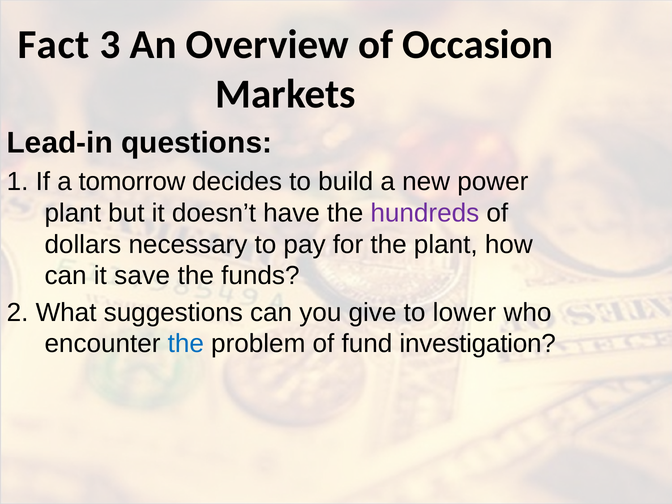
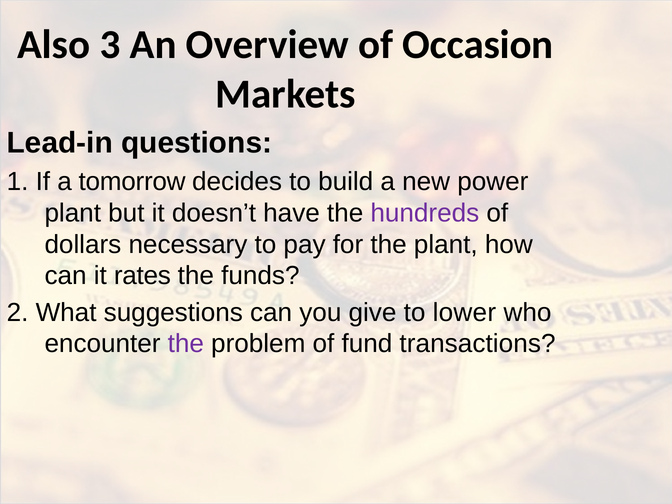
Fact: Fact -> Also
save: save -> rates
the at (186, 344) colour: blue -> purple
investigation: investigation -> transactions
